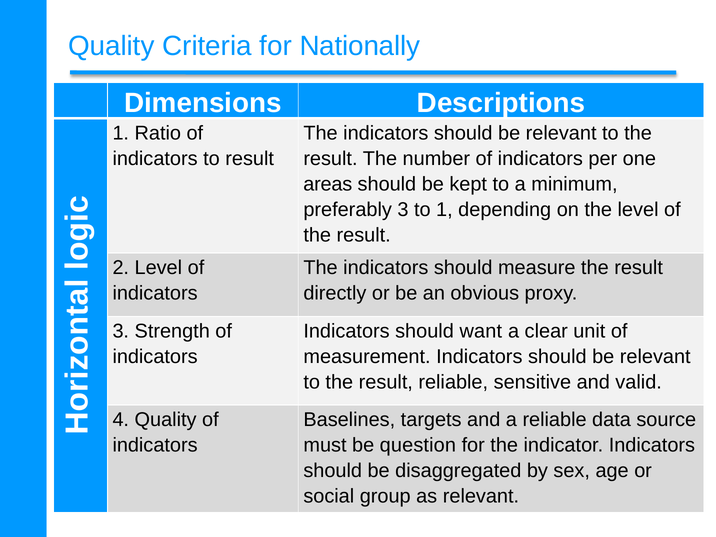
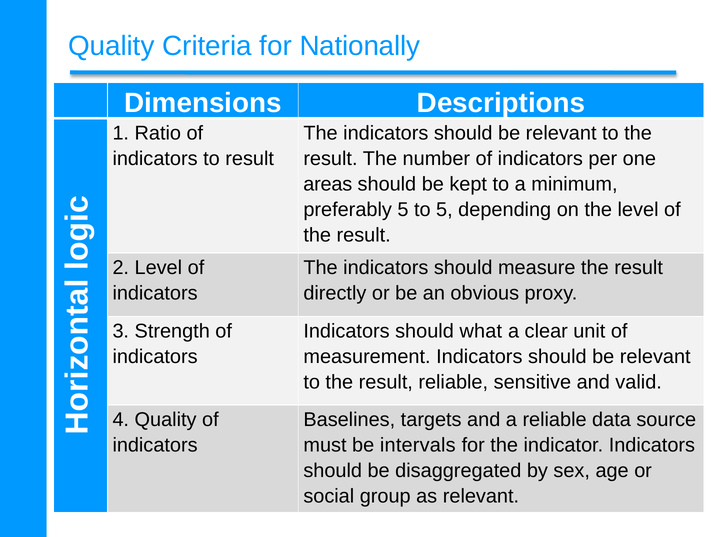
preferably 3: 3 -> 5
to 1: 1 -> 5
want: want -> what
question: question -> intervals
